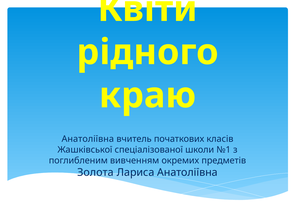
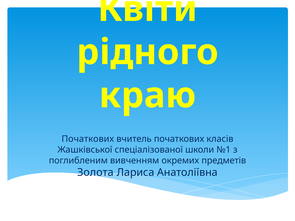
Анатоліївна at (88, 139): Анатоліївна -> Початкових
